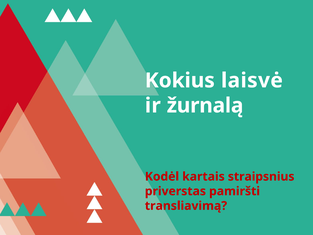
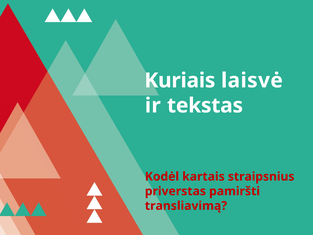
Kokius: Kokius -> Kuriais
žurnalą: žurnalą -> tekstas
